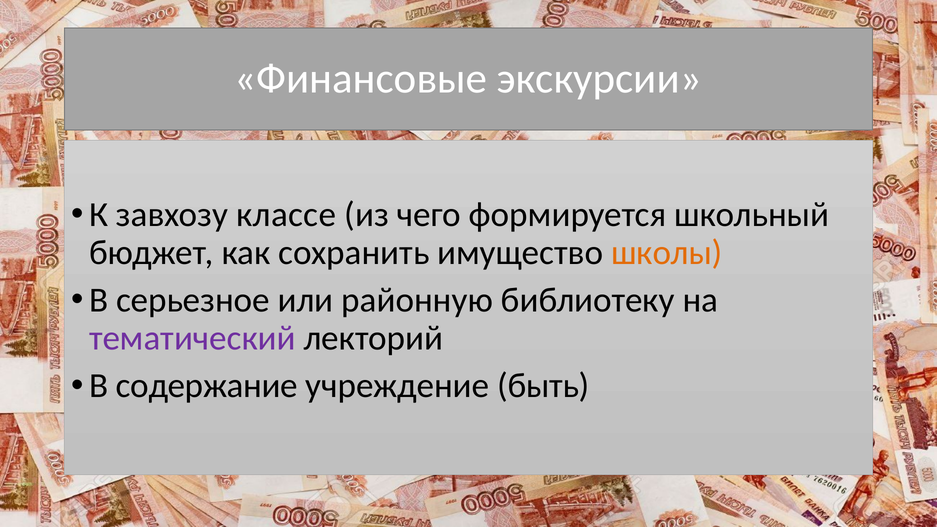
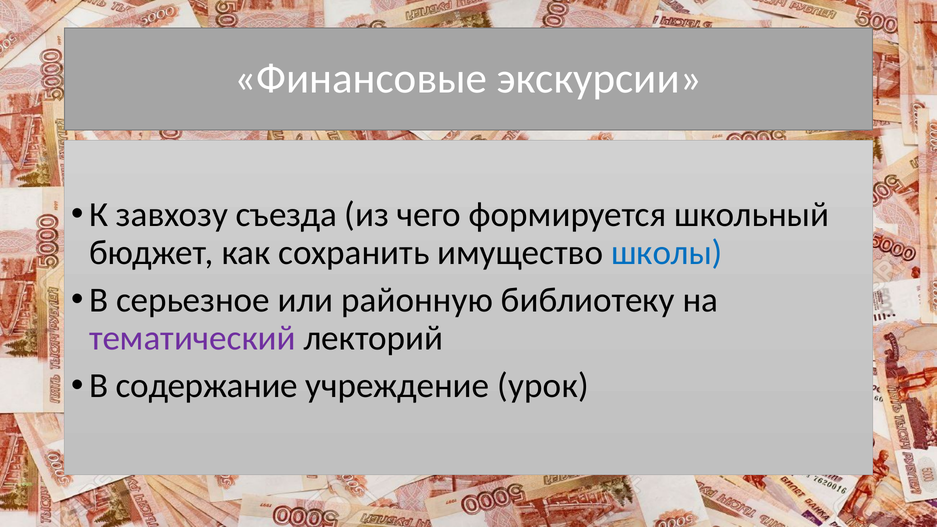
классе: классе -> съезда
школы colour: orange -> blue
быть: быть -> урок
